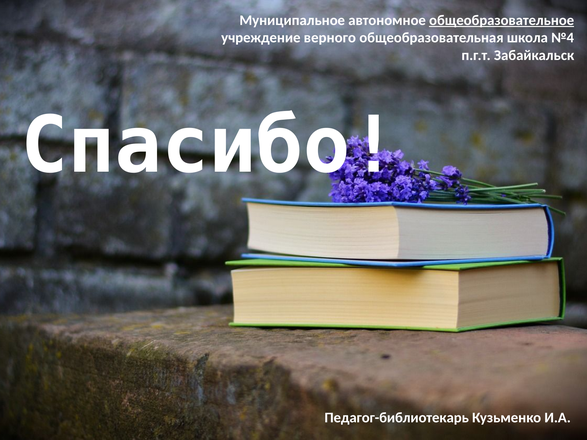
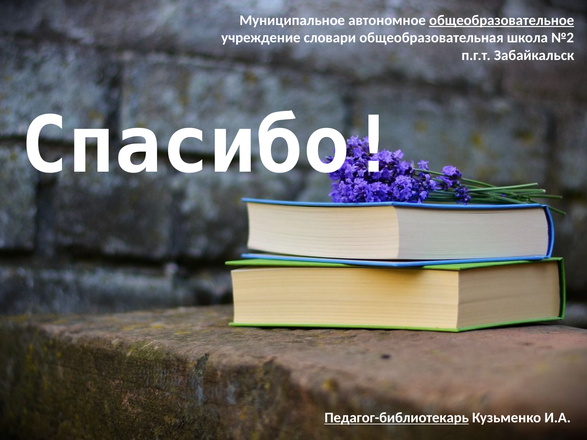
верного: верного -> словари
№4: №4 -> №2
Педагог-библиотекарь underline: none -> present
